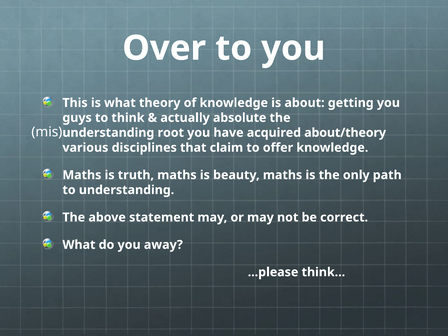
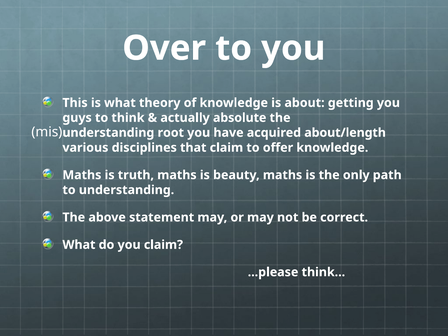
about/theory: about/theory -> about/length
you away: away -> claim
